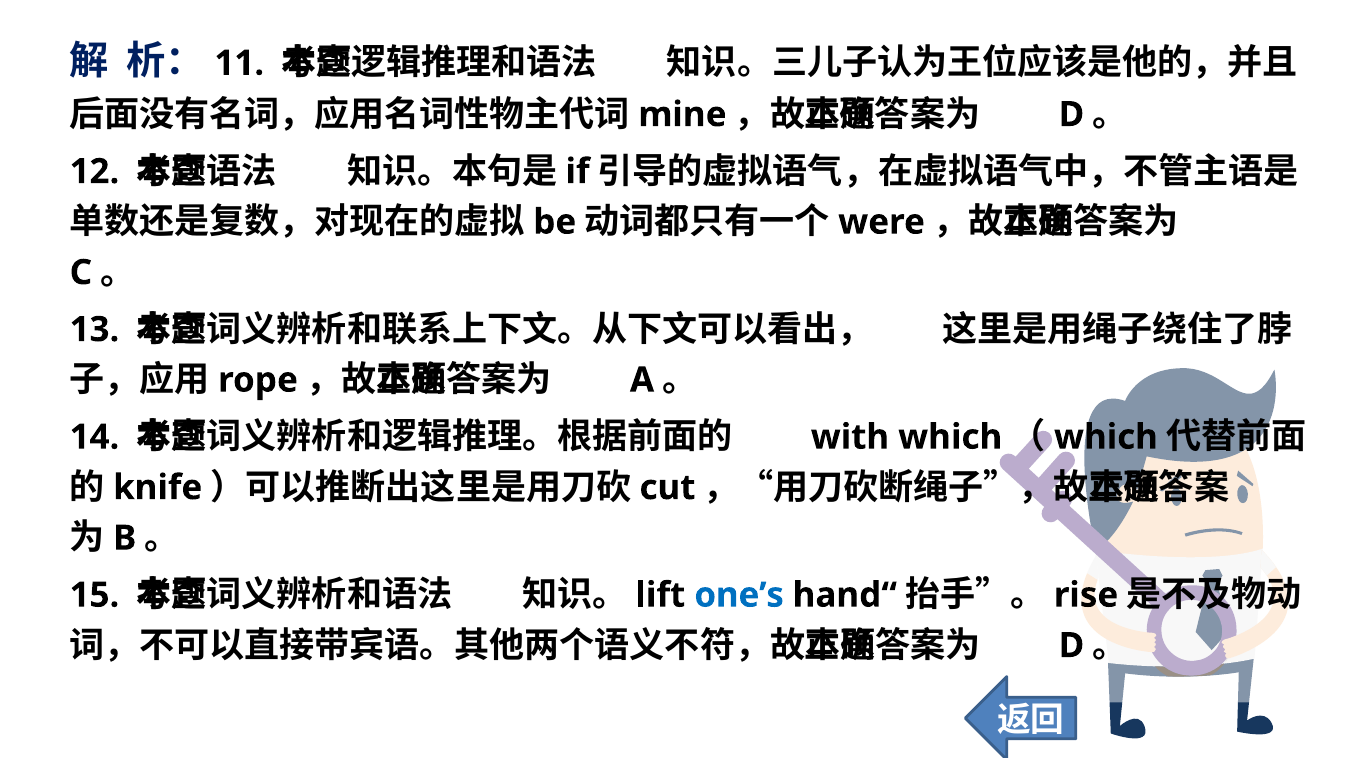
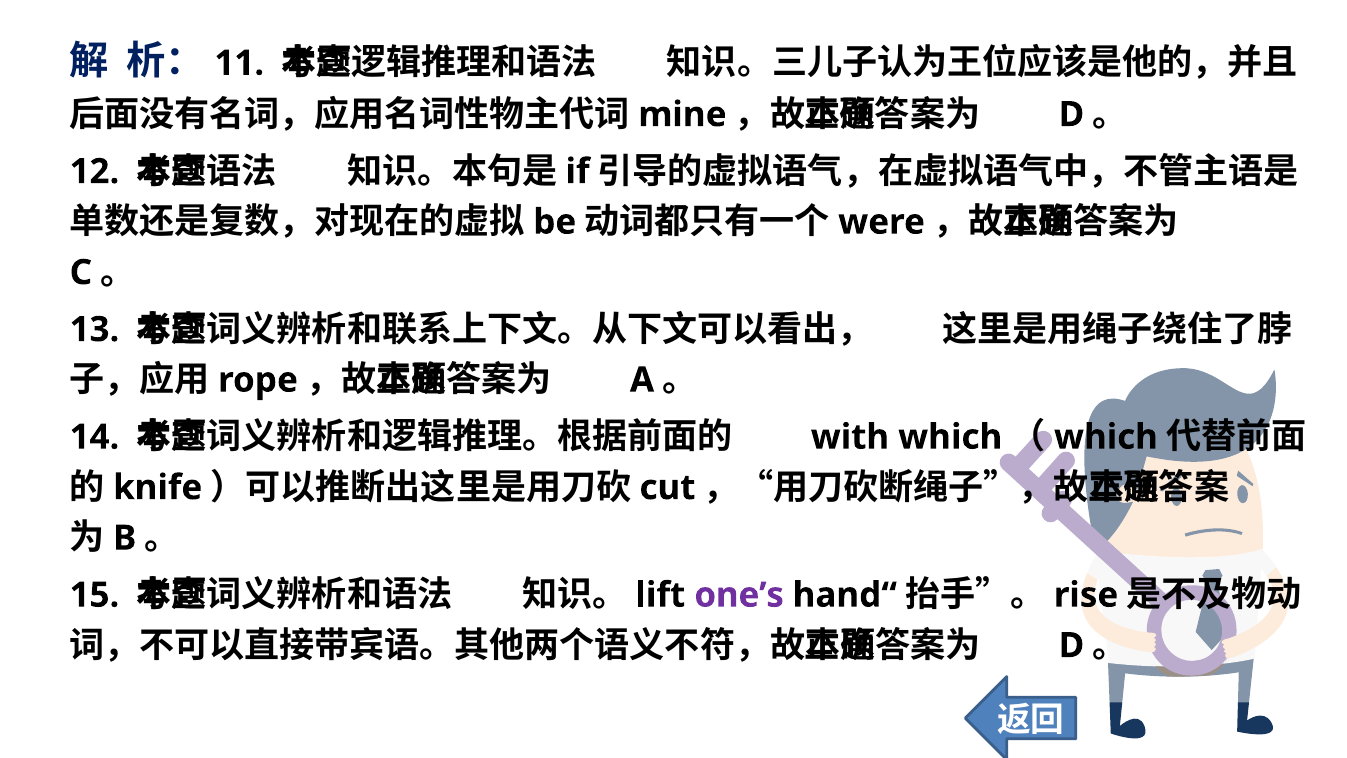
one’s colour: blue -> purple
